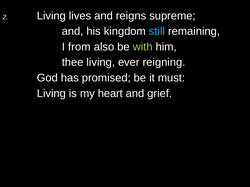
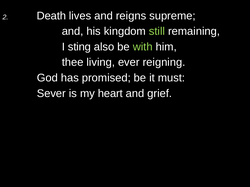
2 Living: Living -> Death
still colour: light blue -> light green
from: from -> sting
Living at (51, 94): Living -> Sever
